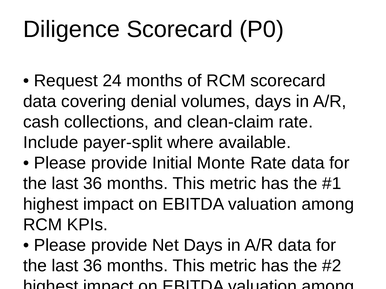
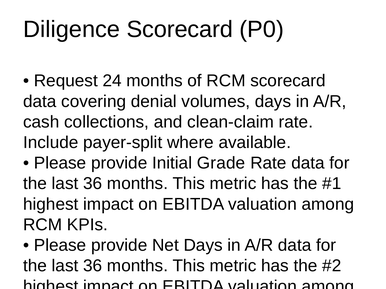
Monte: Monte -> Grade
